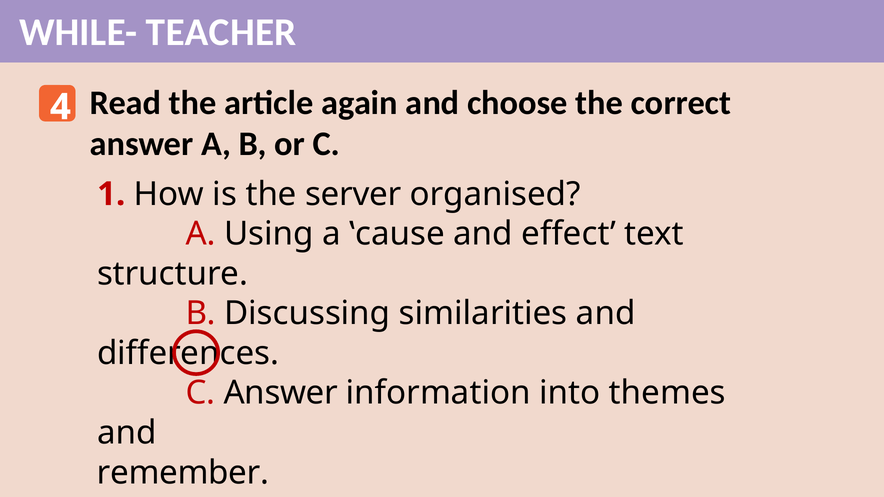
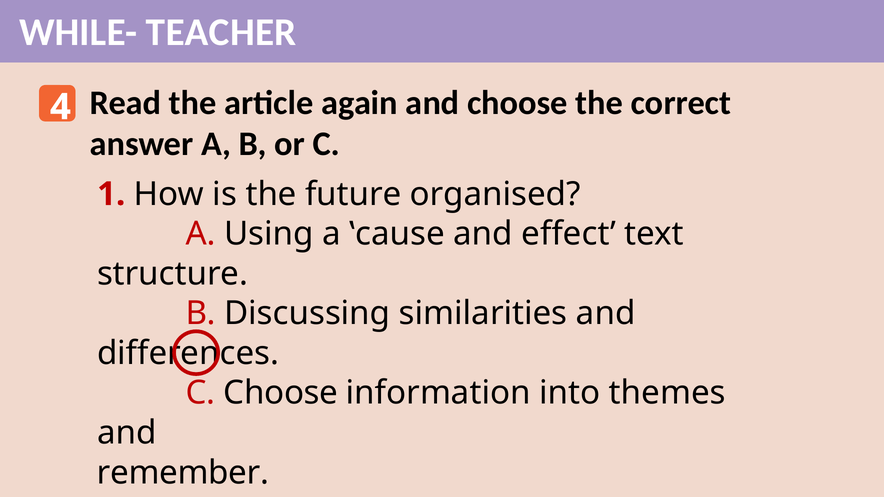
server: server -> future
C Answer: Answer -> Choose
